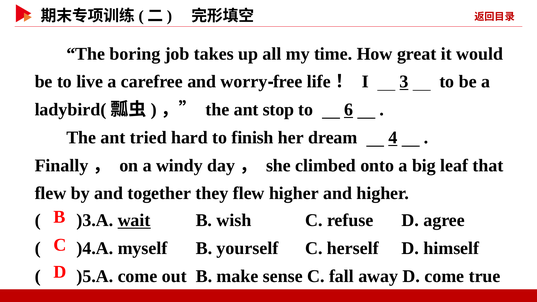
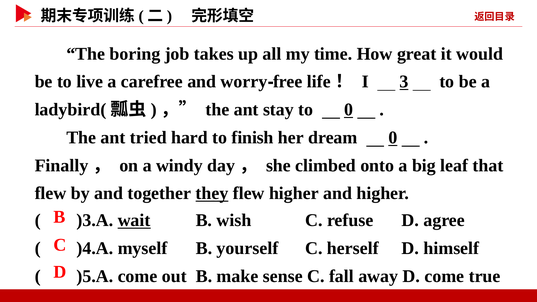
stop: stop -> stay
to 6: 6 -> 0
dream 4: 4 -> 0
they underline: none -> present
